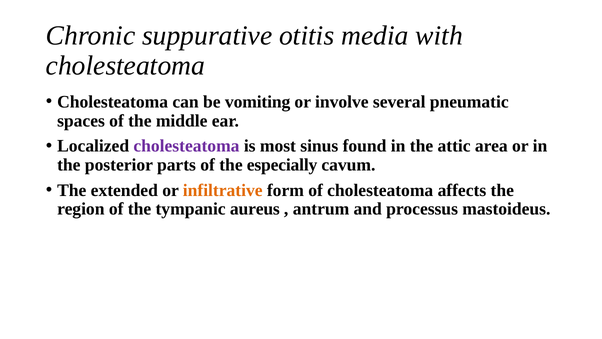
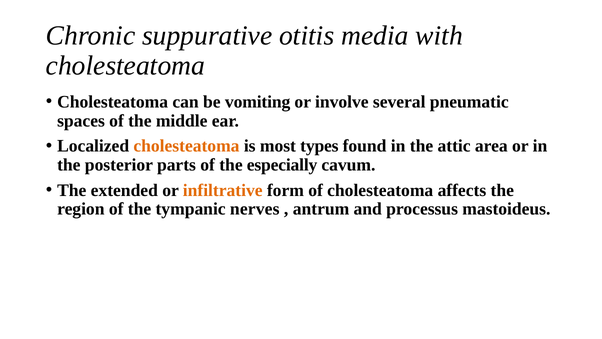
cholesteatoma at (187, 146) colour: purple -> orange
sinus: sinus -> types
aureus: aureus -> nerves
